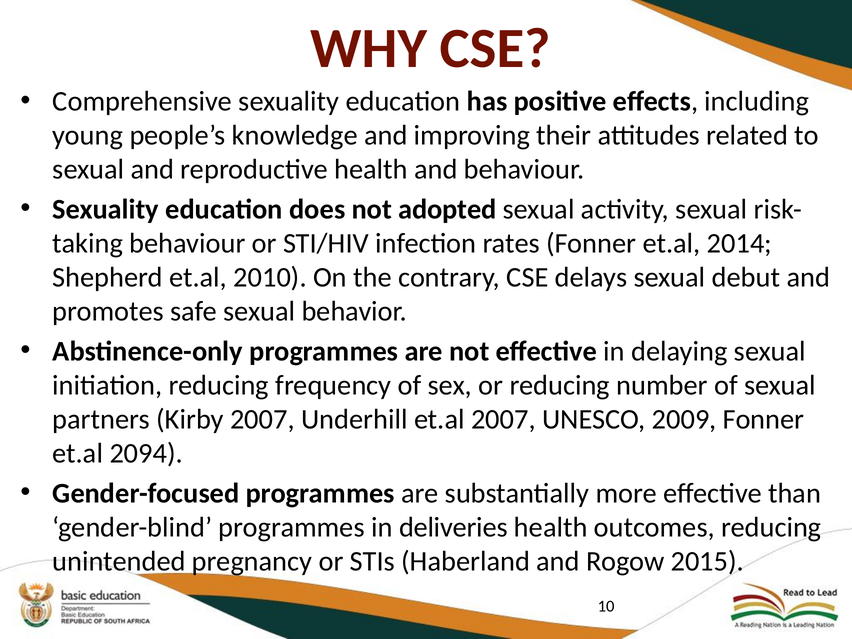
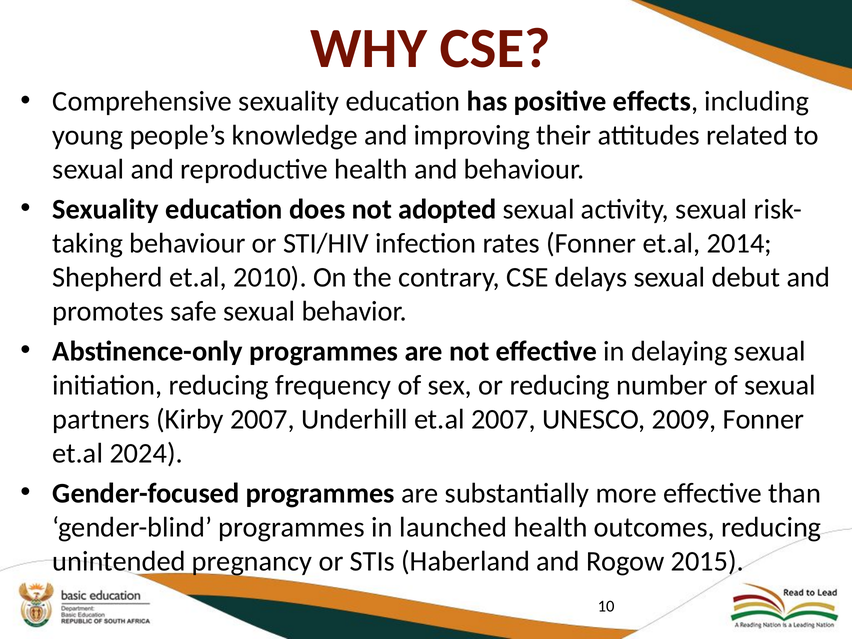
2094: 2094 -> 2024
deliveries: deliveries -> launched
